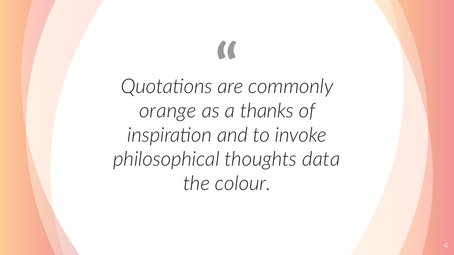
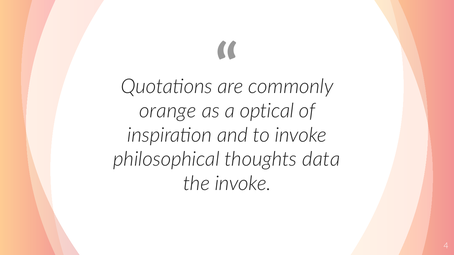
thanks: thanks -> optical
the colour: colour -> invoke
